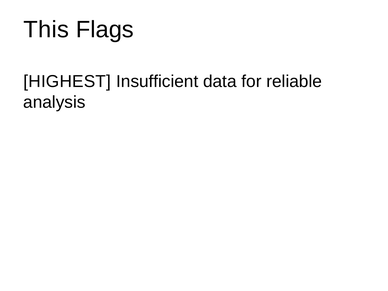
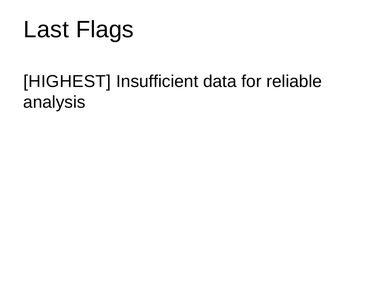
This: This -> Last
